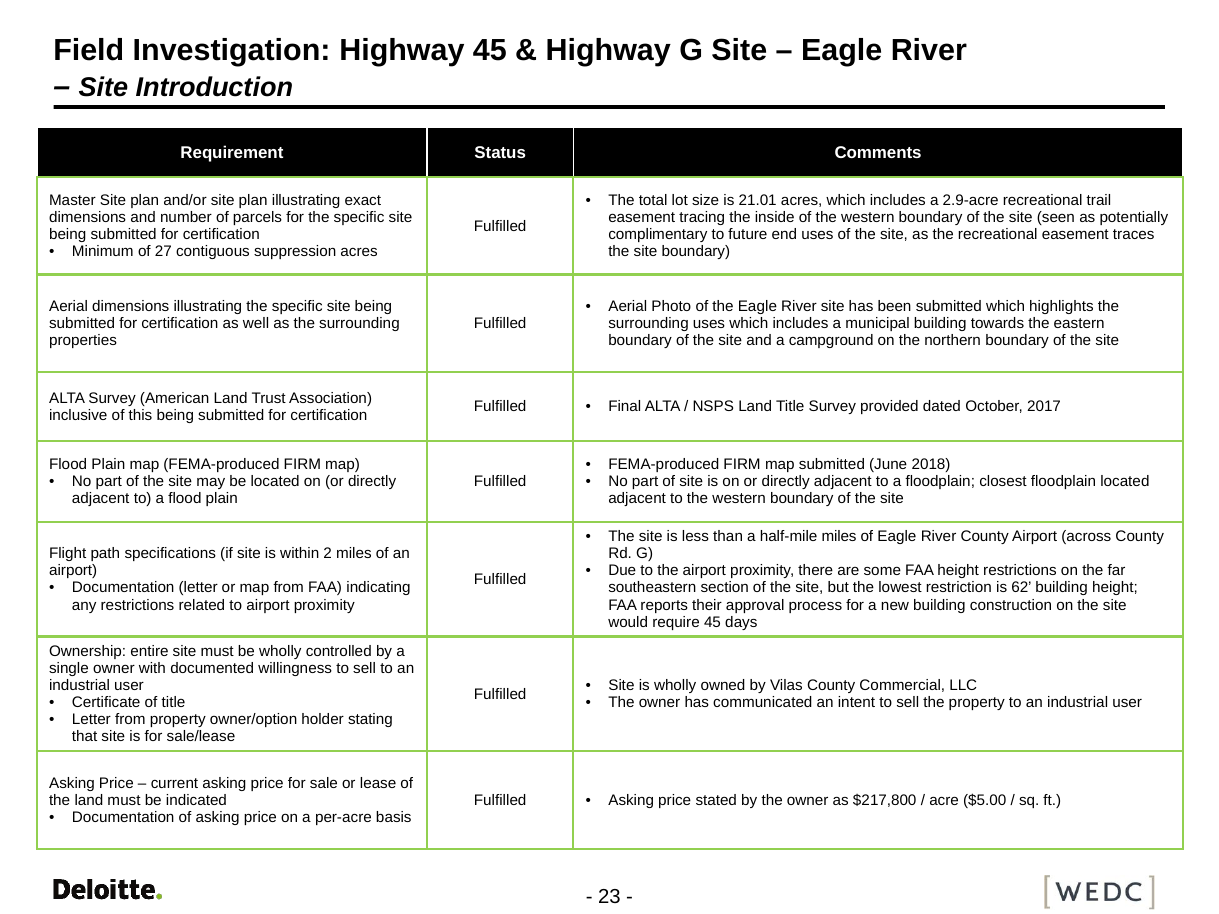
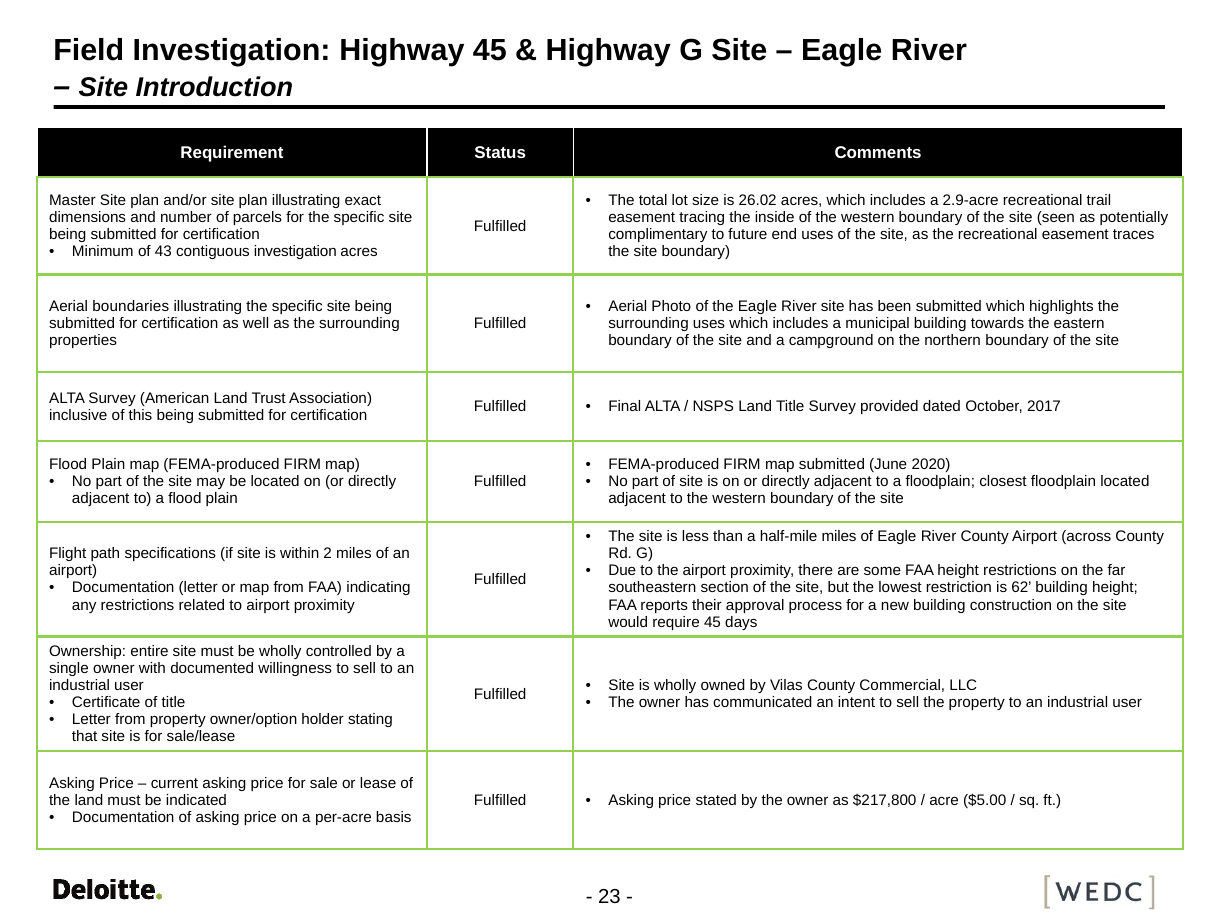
21.01: 21.01 -> 26.02
27: 27 -> 43
contiguous suppression: suppression -> investigation
Aerial dimensions: dimensions -> boundaries
2018: 2018 -> 2020
